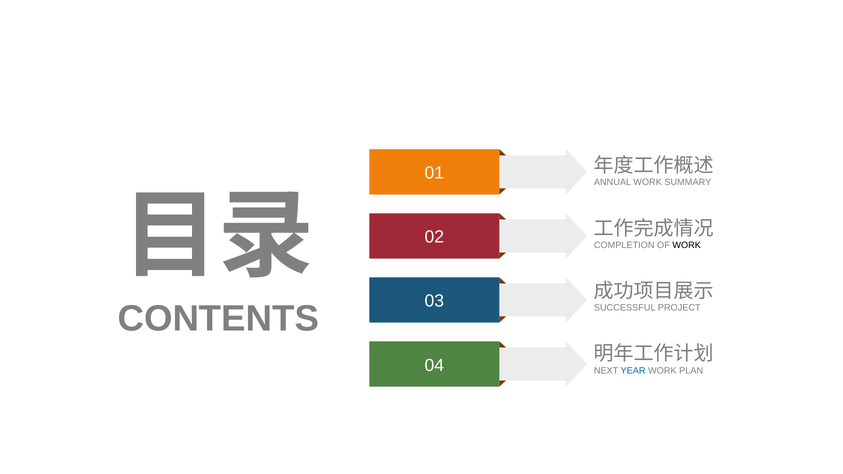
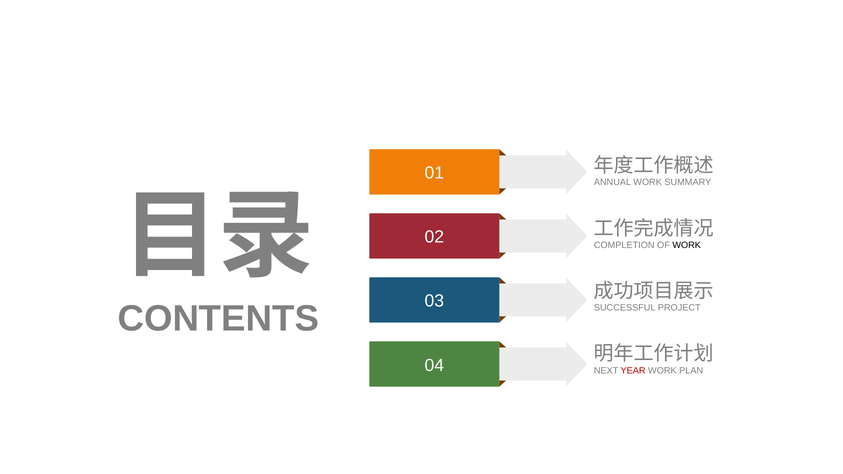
YEAR colour: blue -> red
